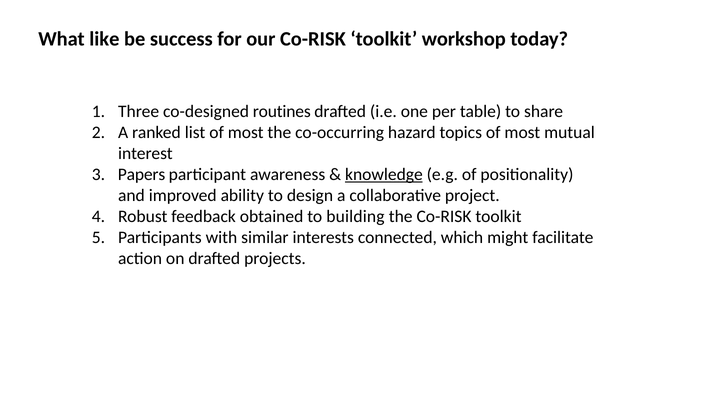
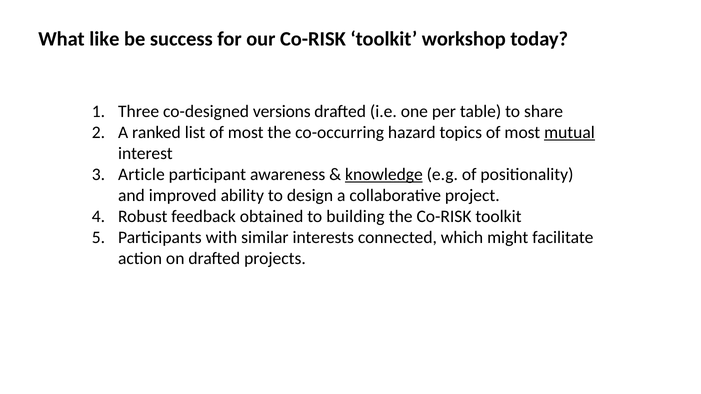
routines: routines -> versions
mutual underline: none -> present
Papers: Papers -> Article
